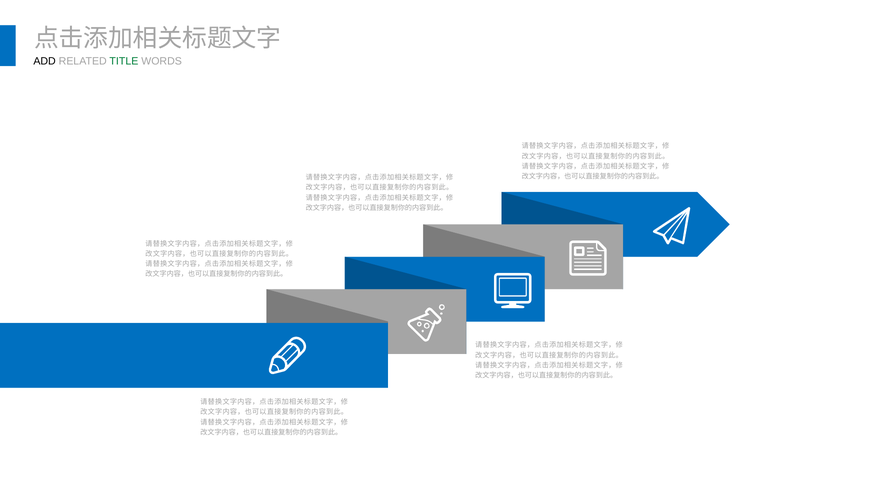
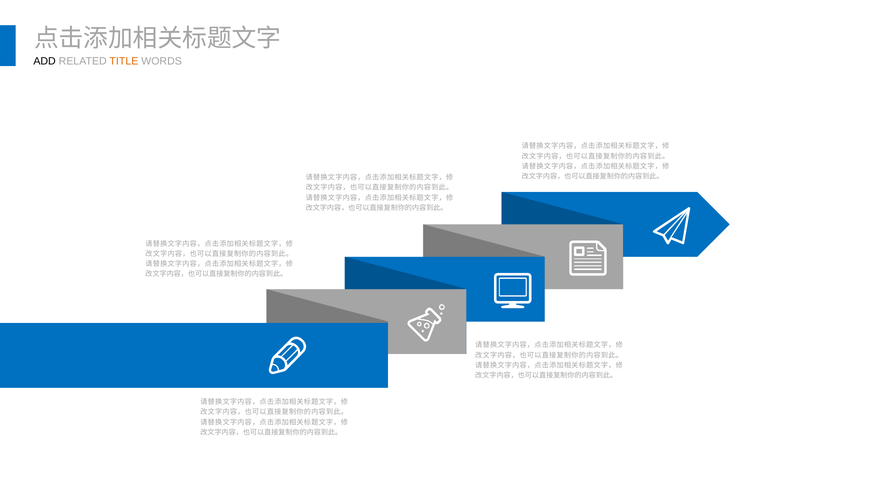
TITLE colour: green -> orange
